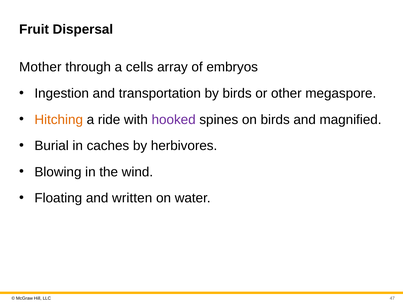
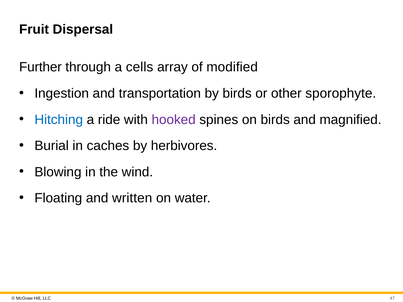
Mother: Mother -> Further
embryos: embryos -> modified
megaspore: megaspore -> sporophyte
Hitching colour: orange -> blue
